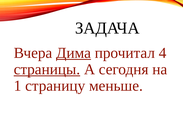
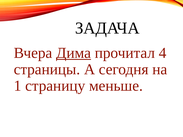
страницы underline: present -> none
